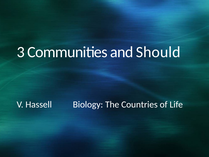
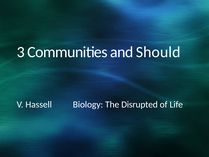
Countries: Countries -> Disrupted
